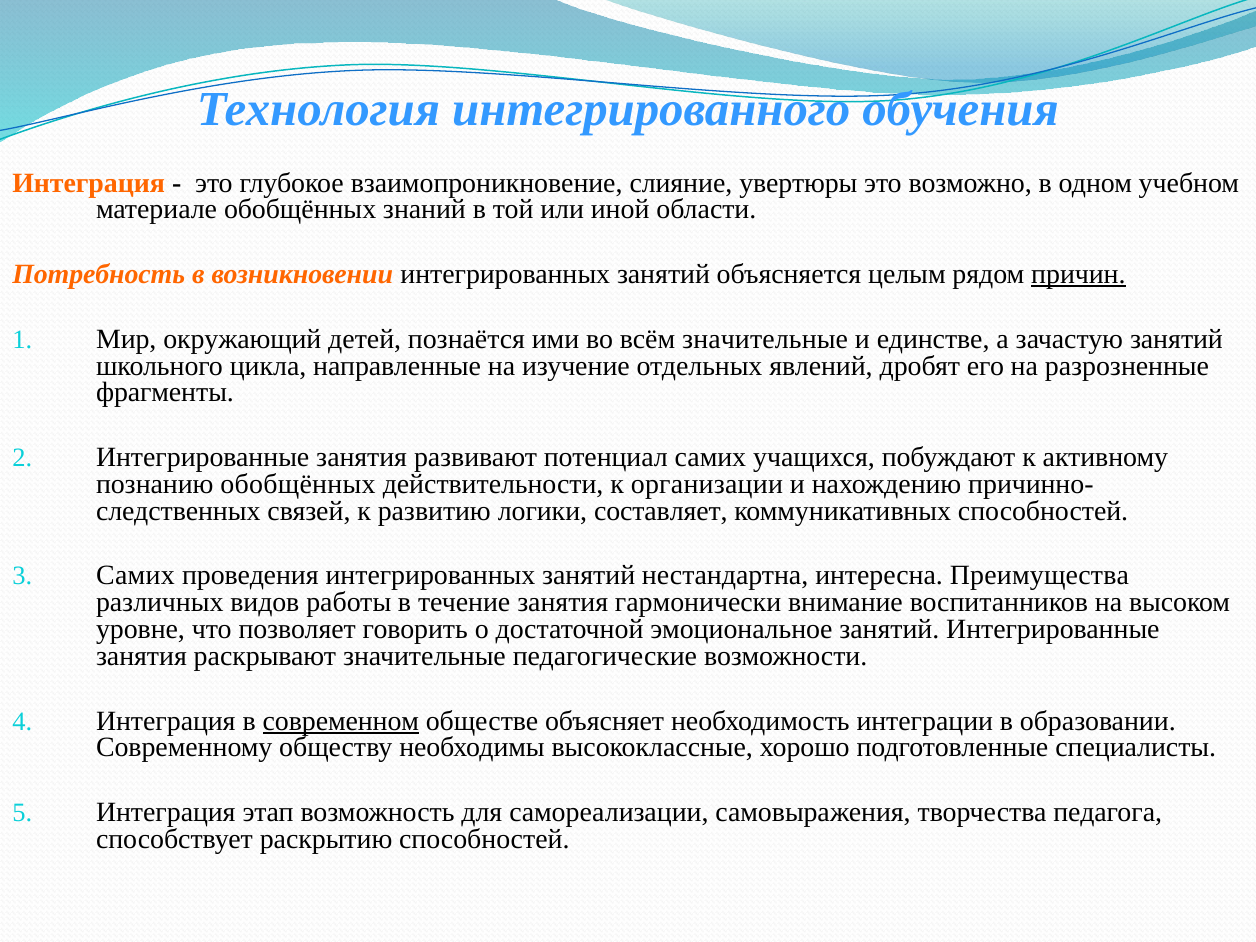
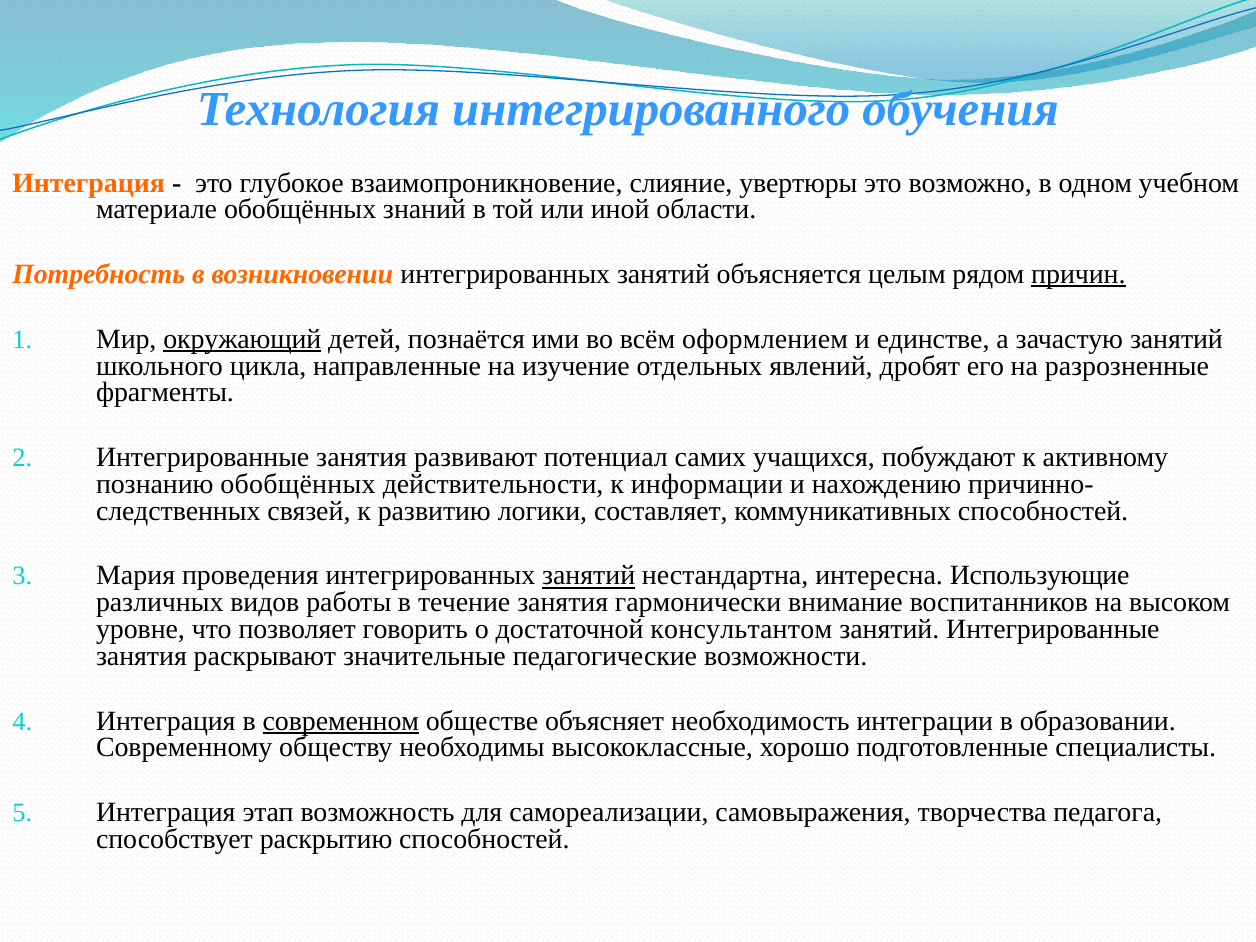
окружающий underline: none -> present
всём значительные: значительные -> оформлением
организации: организации -> информации
Самих at (135, 576): Самих -> Мария
занятий at (589, 576) underline: none -> present
Преимущества: Преимущества -> Использующие
эмоциональное: эмоциональное -> консультантом
